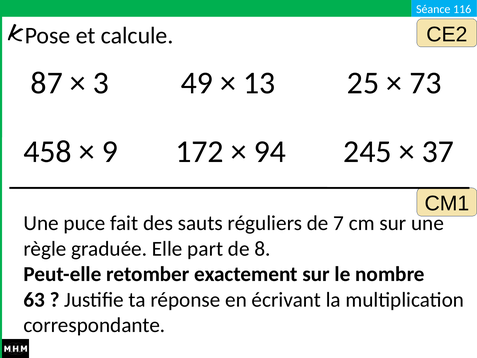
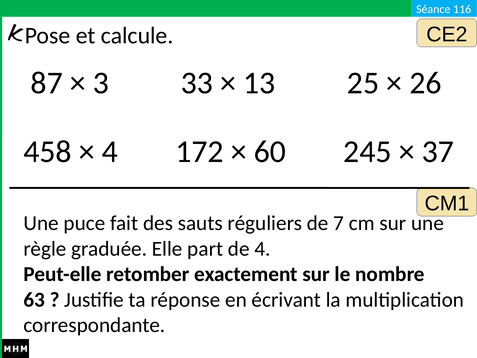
49: 49 -> 33
73: 73 -> 26
9 at (110, 152): 9 -> 4
94: 94 -> 60
de 8: 8 -> 4
